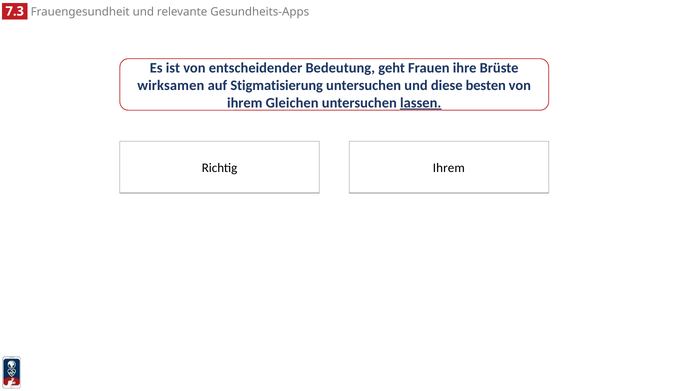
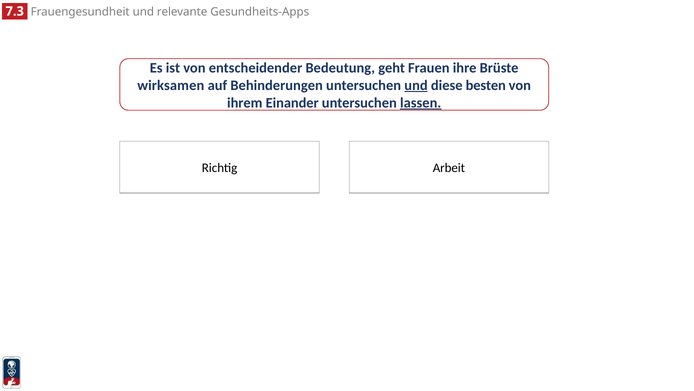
Stigmatisierung: Stigmatisierung -> Behinderungen
und at (416, 85) underline: none -> present
Gleichen: Gleichen -> Einander
Richtig Ihrem: Ihrem -> Arbeit
